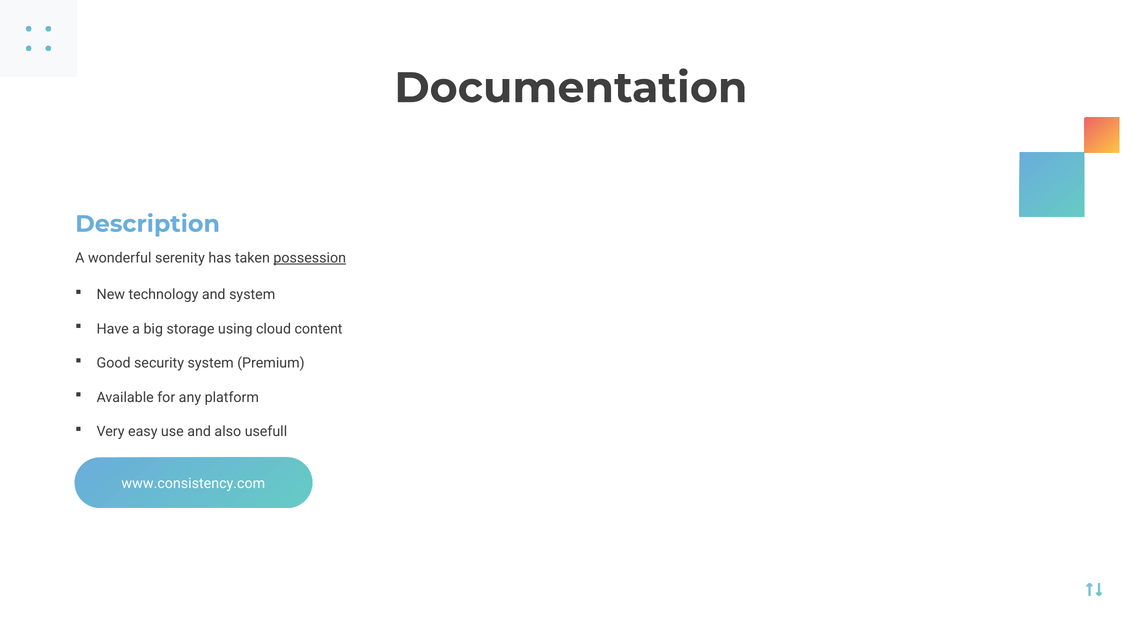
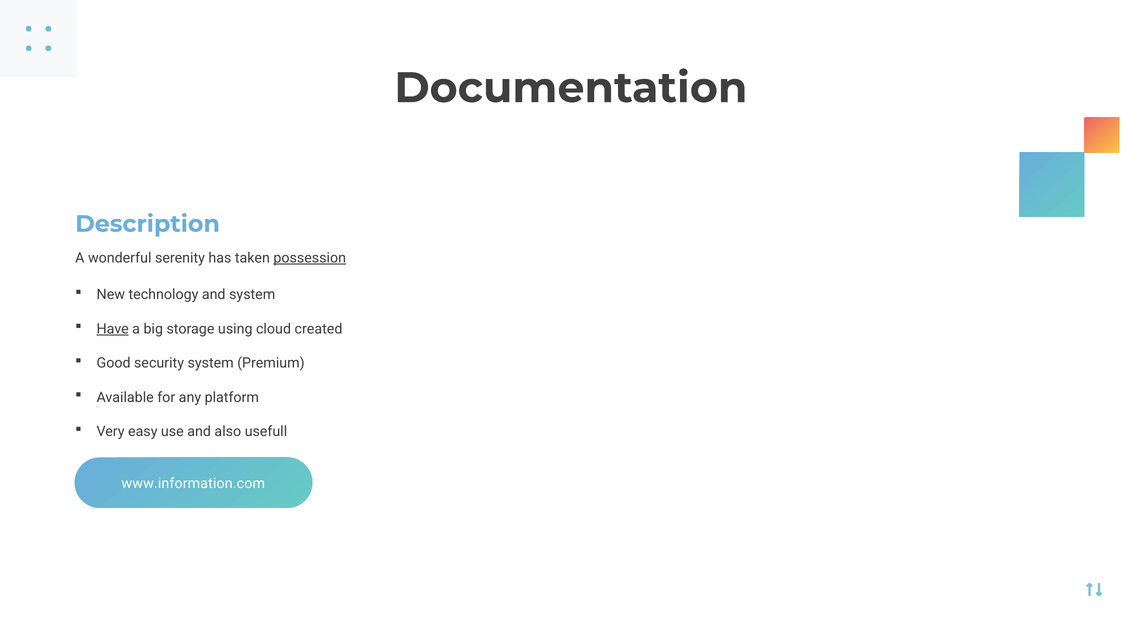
Have underline: none -> present
content: content -> created
www.consistency.com: www.consistency.com -> www.information.com
